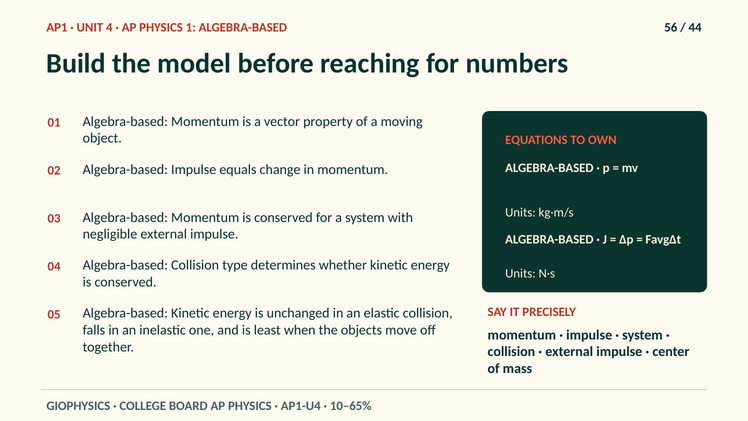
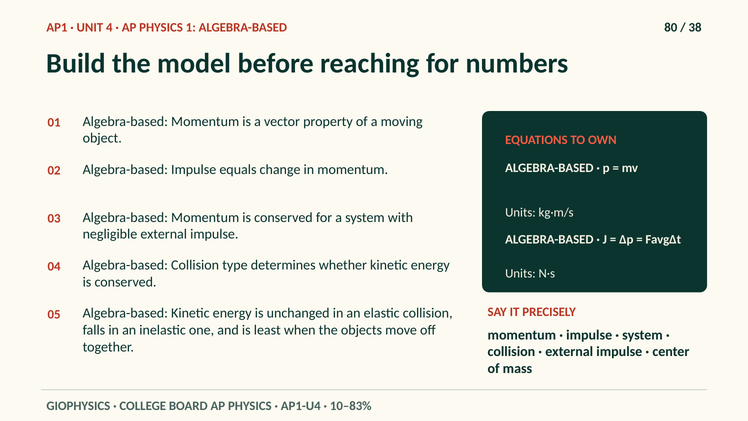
56: 56 -> 80
44: 44 -> 38
10–65%: 10–65% -> 10–83%
